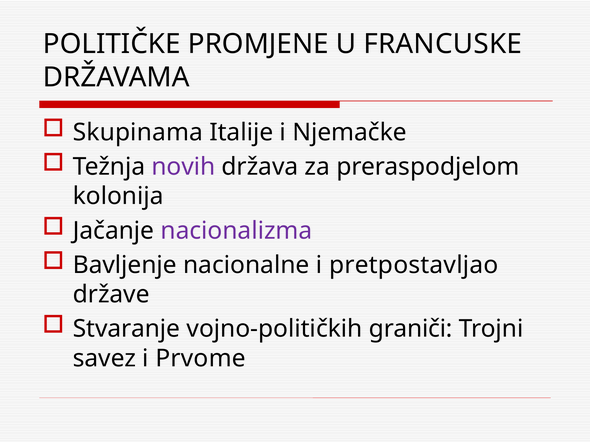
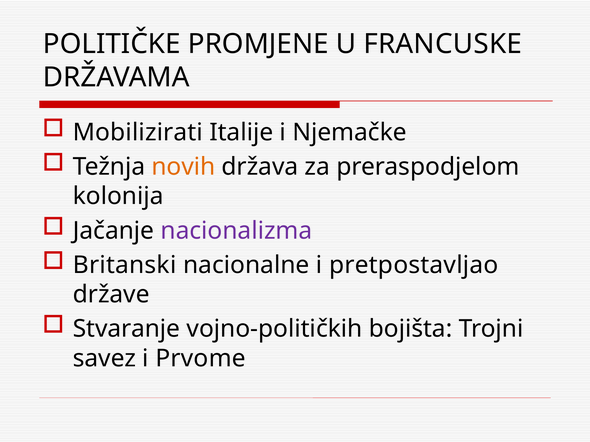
Skupinama: Skupinama -> Mobilizirati
novih colour: purple -> orange
Bavljenje: Bavljenje -> Britanski
graniči: graniči -> bojišta
